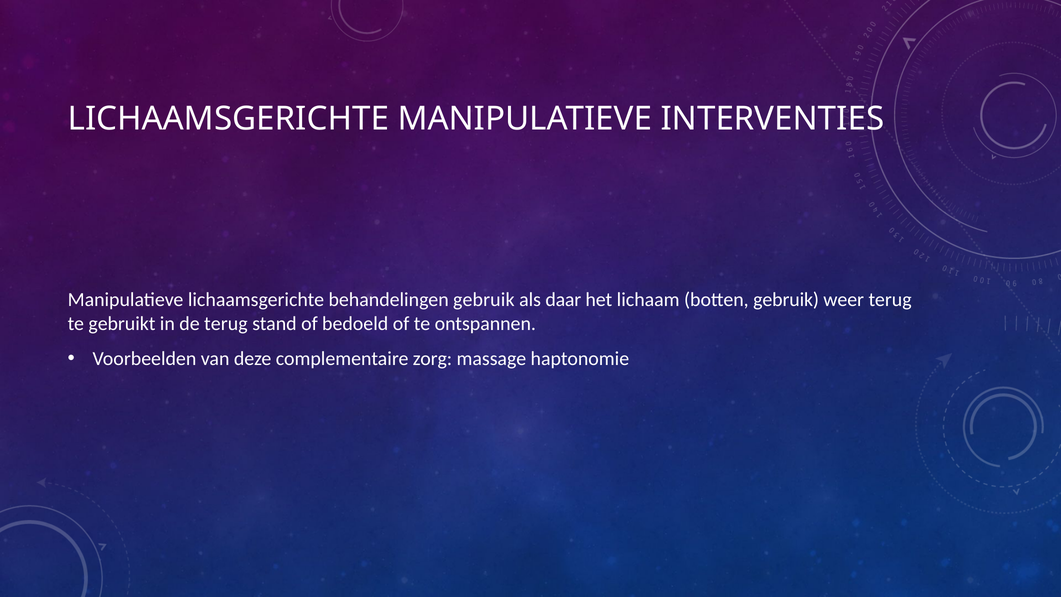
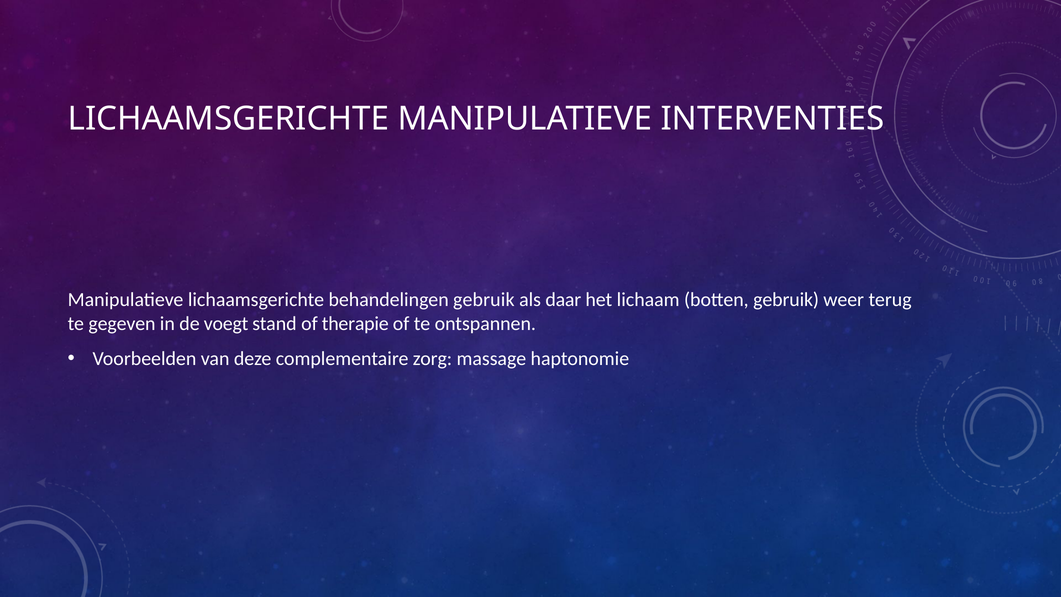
gebruikt: gebruikt -> gegeven
de terug: terug -> voegt
bedoeld: bedoeld -> therapie
